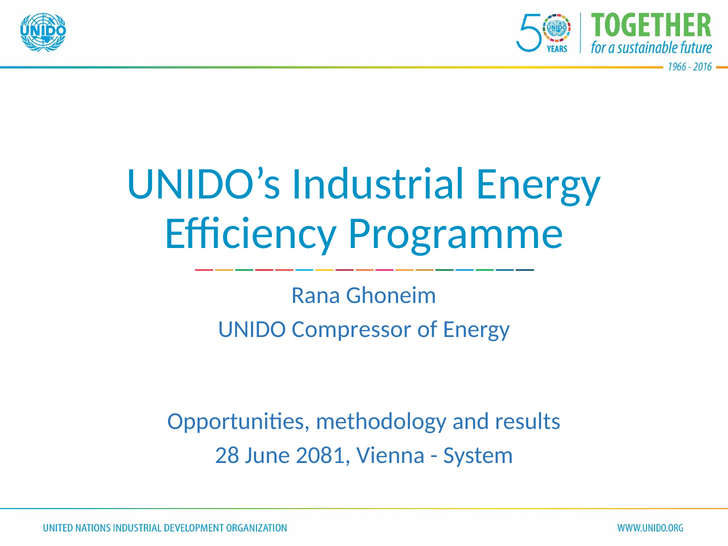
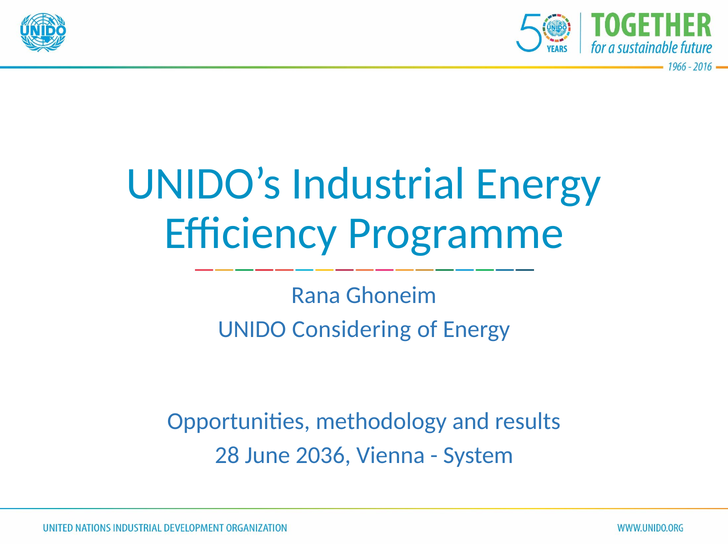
Compressor: Compressor -> Considering
2081: 2081 -> 2036
